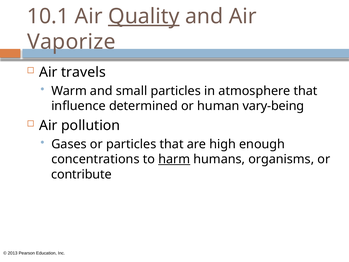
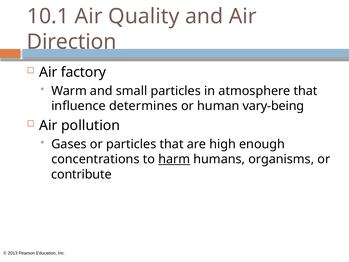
Quality underline: present -> none
Vaporize: Vaporize -> Direction
travels: travels -> factory
determined: determined -> determines
